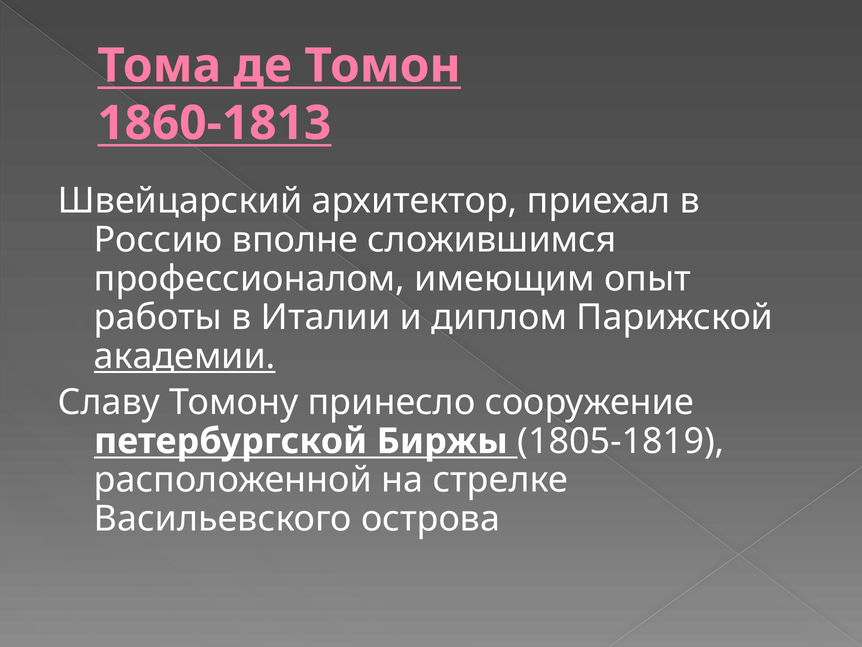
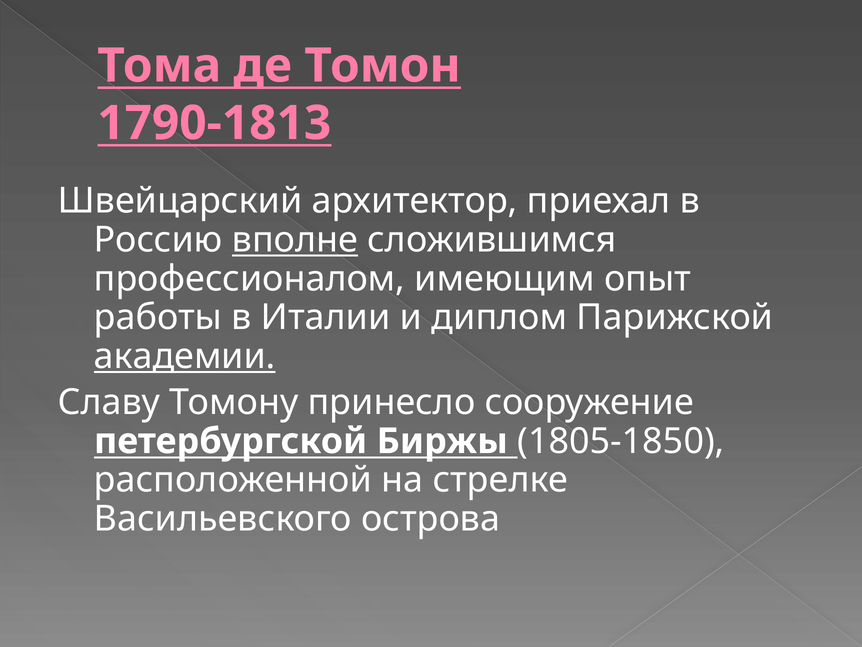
1860-1813: 1860-1813 -> 1790-1813
вполне underline: none -> present
1805-1819: 1805-1819 -> 1805-1850
